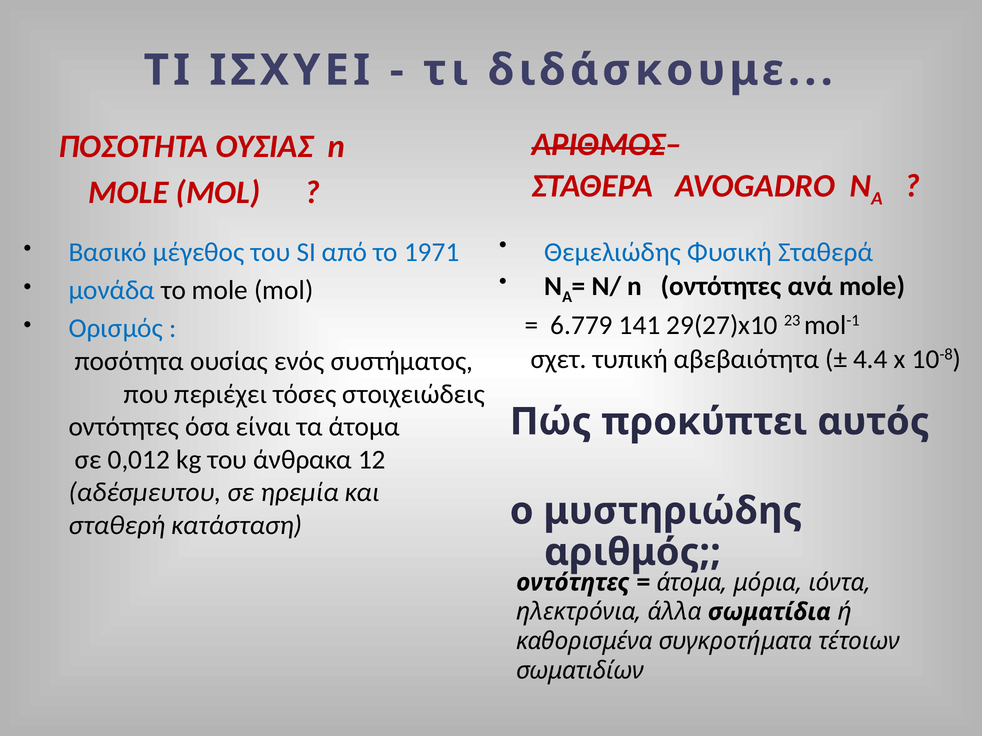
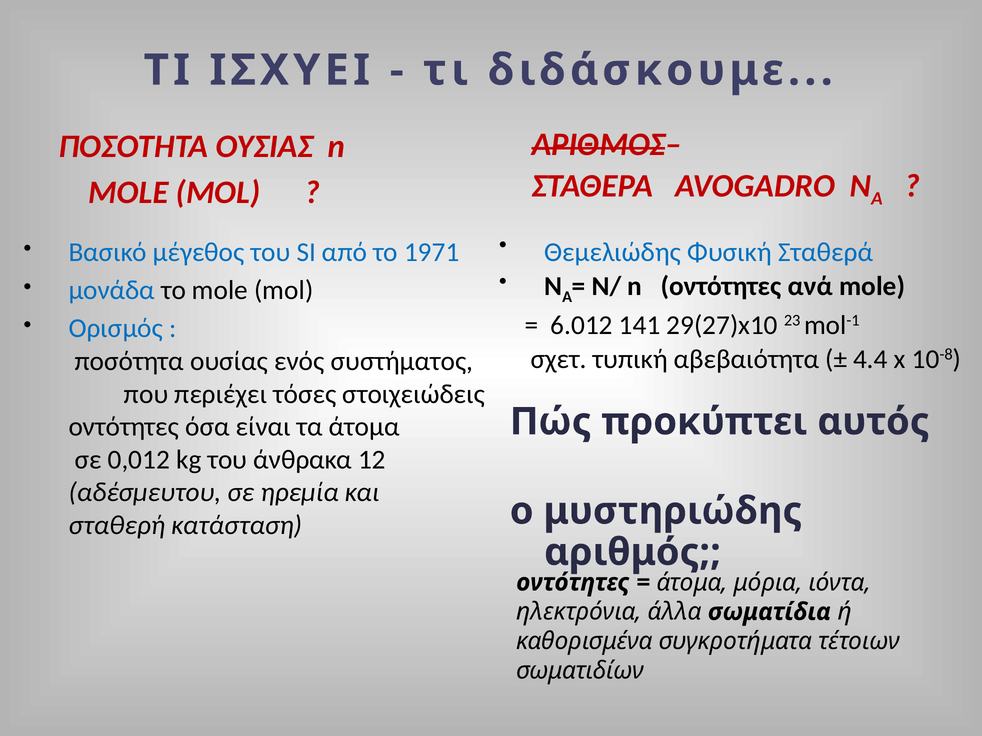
6.779: 6.779 -> 6.012
